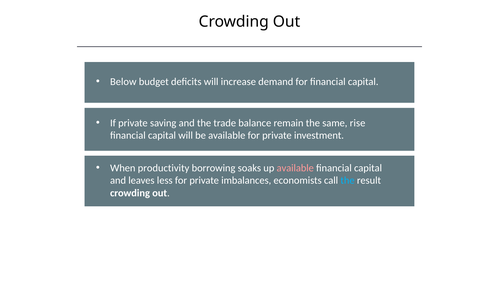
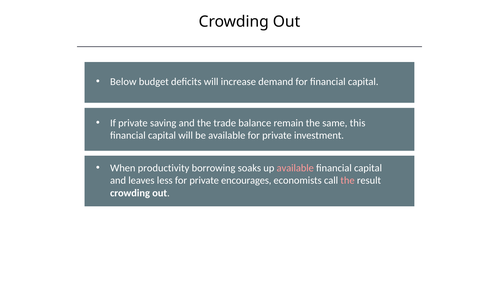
rise: rise -> this
imbalances: imbalances -> encourages
the at (348, 180) colour: light blue -> pink
